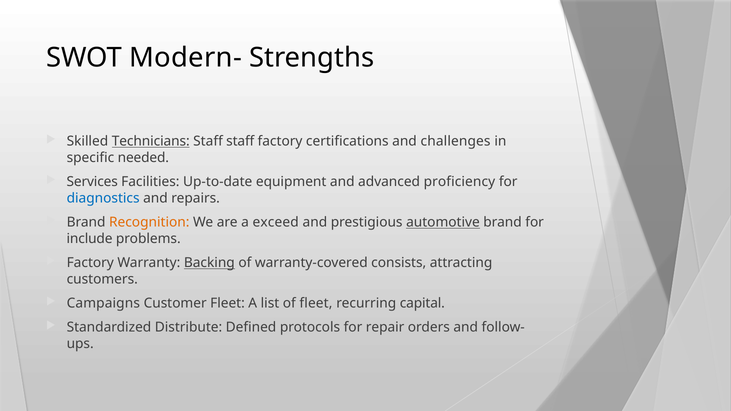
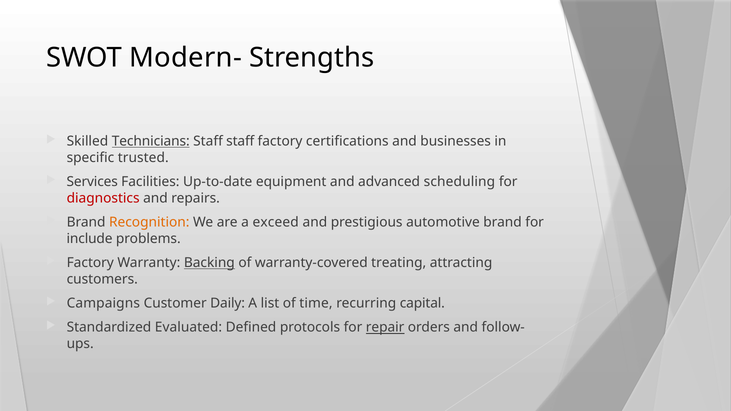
challenges: challenges -> businesses
needed: needed -> trusted
proficiency: proficiency -> scheduling
diagnostics colour: blue -> red
automotive underline: present -> none
consists: consists -> treating
Customer Fleet: Fleet -> Daily
of fleet: fleet -> time
Distribute: Distribute -> Evaluated
repair underline: none -> present
